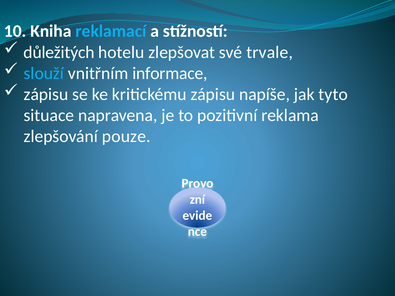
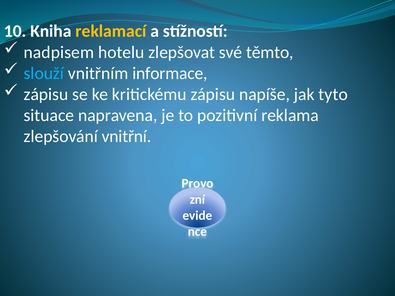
reklamací colour: light blue -> yellow
důležitých: důležitých -> nadpisem
trvale: trvale -> těmto
pouze: pouze -> vnitřní
